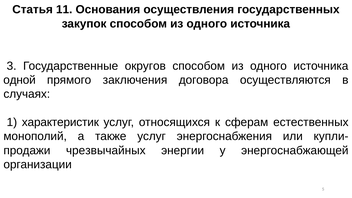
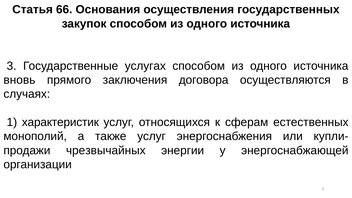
11: 11 -> 66
округов: округов -> услугах
одной: одной -> вновь
